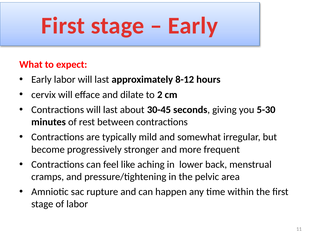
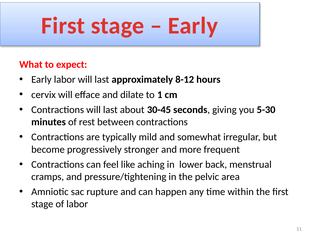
2: 2 -> 1
